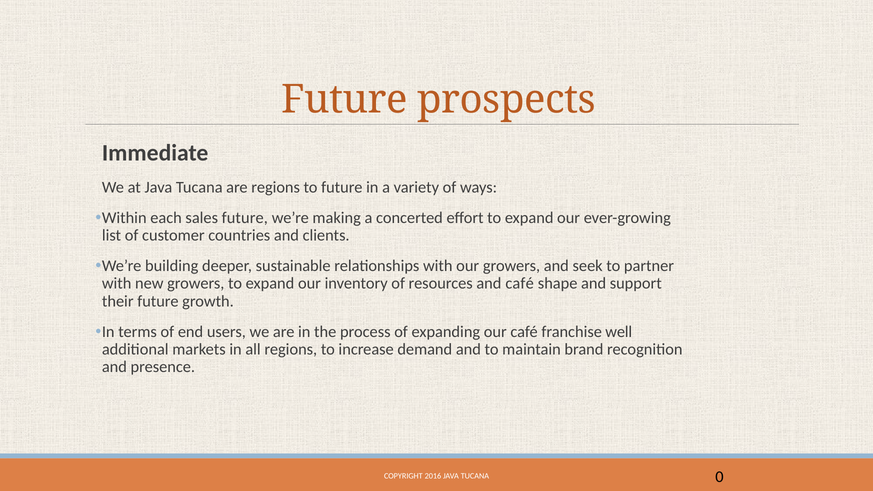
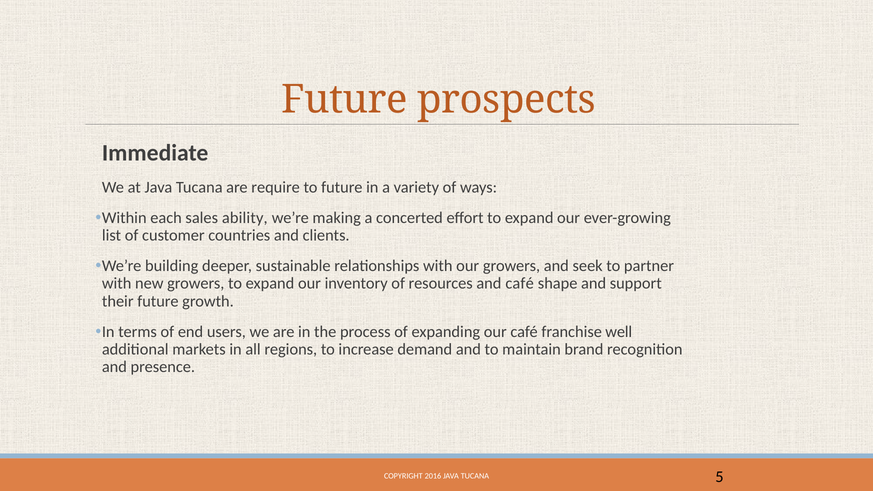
are regions: regions -> require
sales future: future -> ability
0: 0 -> 5
